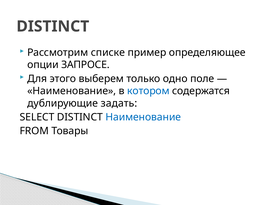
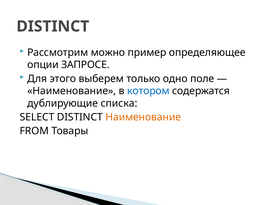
списке: списке -> можно
задать: задать -> списка
Наименование at (143, 117) colour: blue -> orange
